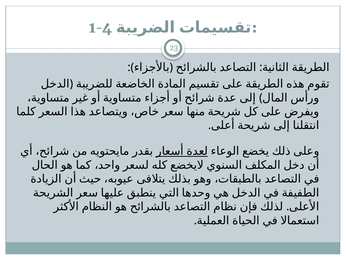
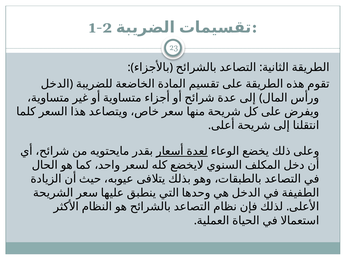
1-4: 1-4 -> 1-2
